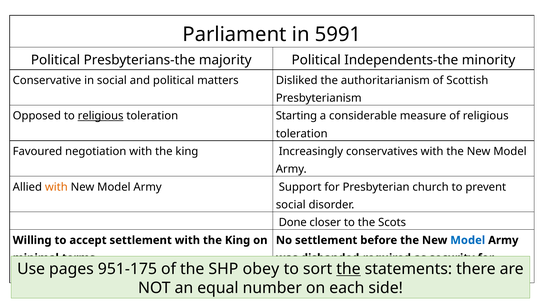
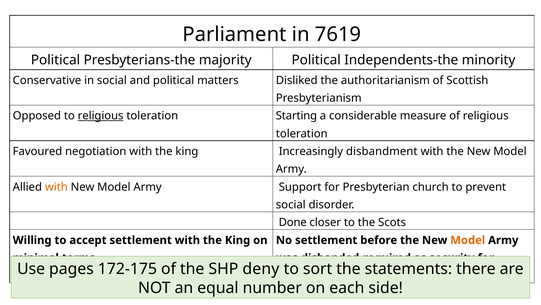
5991: 5991 -> 7619
conservatives: conservatives -> disbandment
Model at (468, 240) colour: blue -> orange
951-175: 951-175 -> 172-175
obey: obey -> deny
the at (348, 268) underline: present -> none
